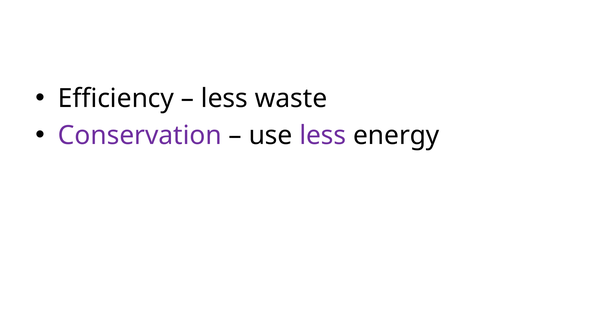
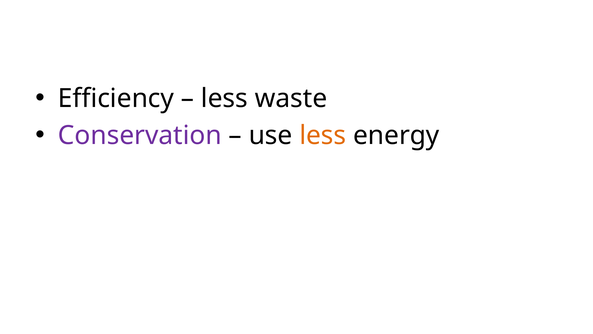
less at (323, 135) colour: purple -> orange
